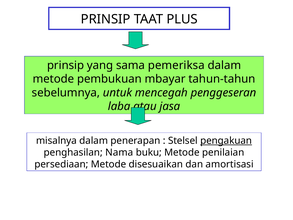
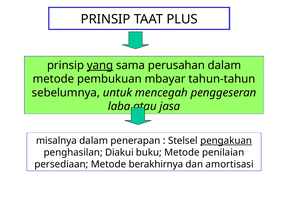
yang underline: none -> present
pemeriksa: pemeriksa -> perusahan
Nama: Nama -> Diakui
disesuaikan: disesuaikan -> berakhirnya
